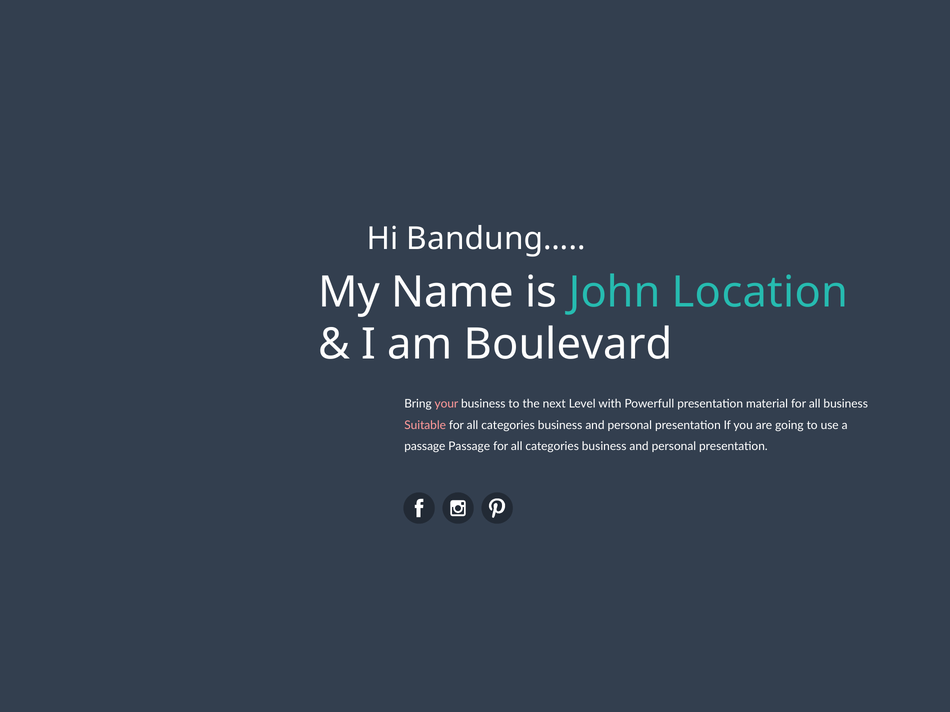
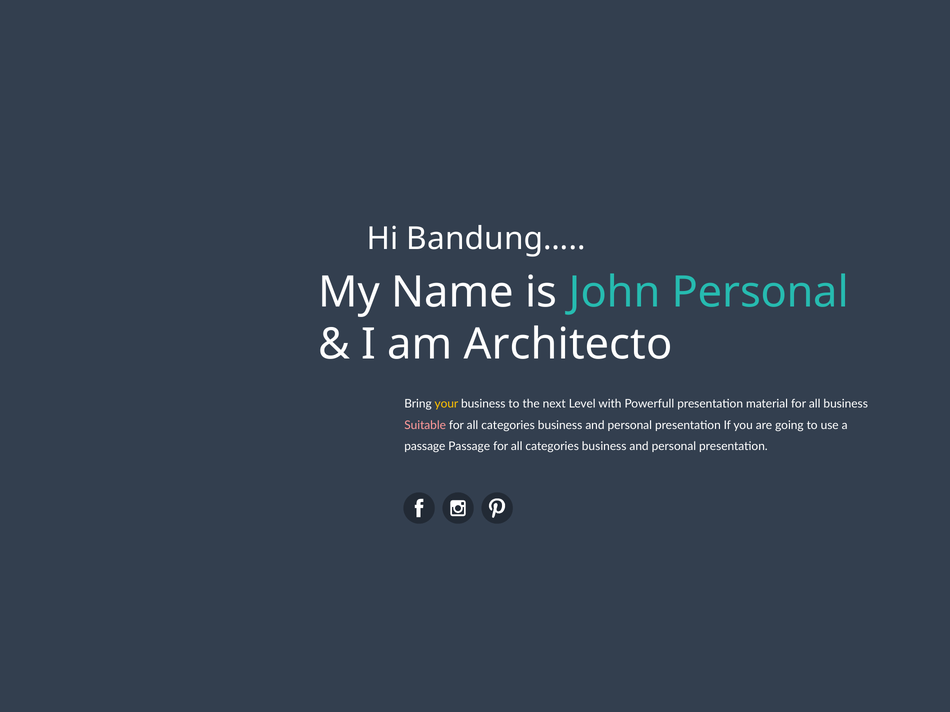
John Location: Location -> Personal
Boulevard: Boulevard -> Architecto
your colour: pink -> yellow
